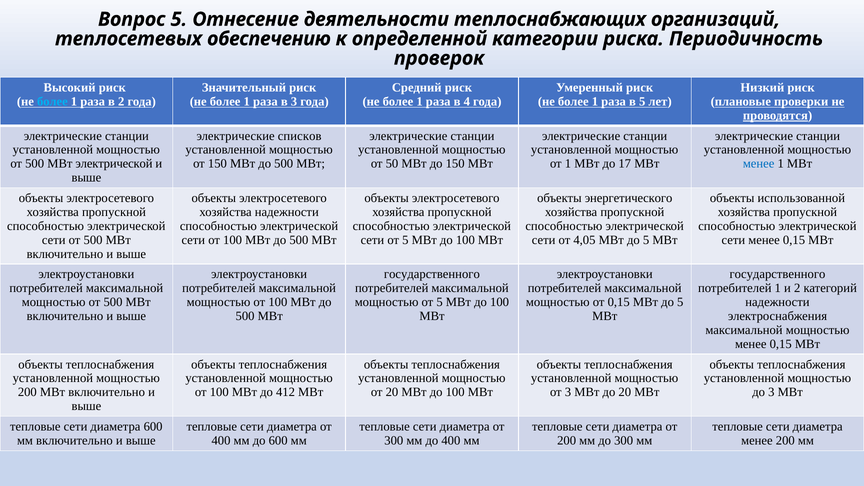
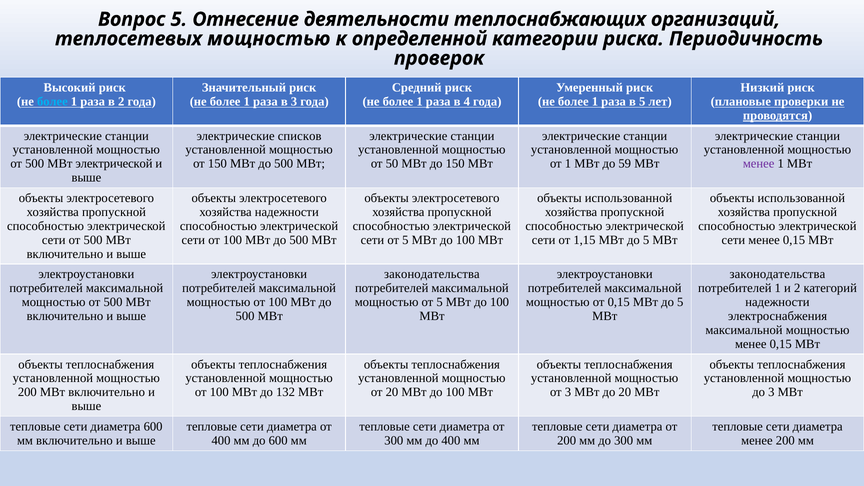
теплосетевых обеспечению: обеспечению -> мощностью
17: 17 -> 59
менее at (759, 164) colour: blue -> purple
энергетического at (629, 198): энергетического -> использованной
4,05: 4,05 -> 1,15
государственного at (432, 274): государственного -> законодательства
государственного at (777, 274): государственного -> законодательства
412: 412 -> 132
